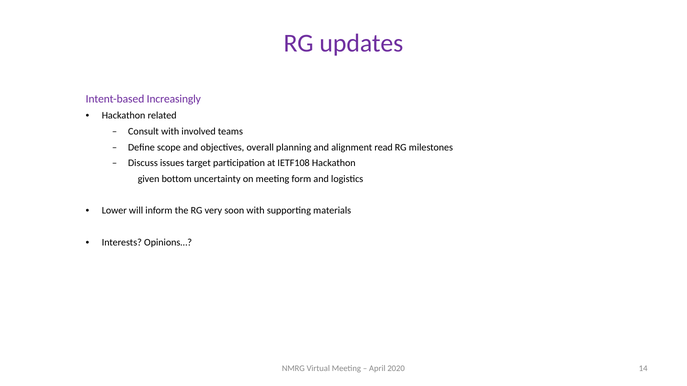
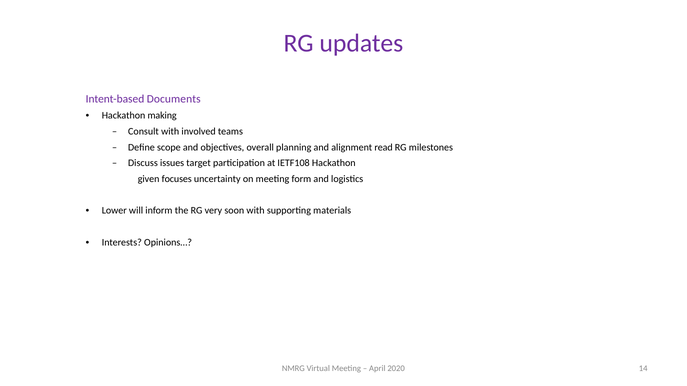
Increasingly: Increasingly -> Documents
related: related -> making
bottom: bottom -> focuses
